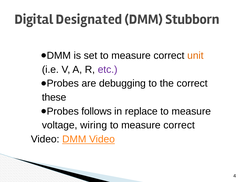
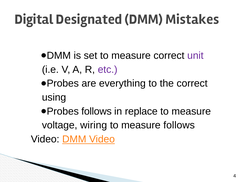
Stubborn: Stubborn -> Mistakes
unit colour: orange -> purple
debugging: debugging -> everything
these: these -> using
correct at (179, 125): correct -> follows
